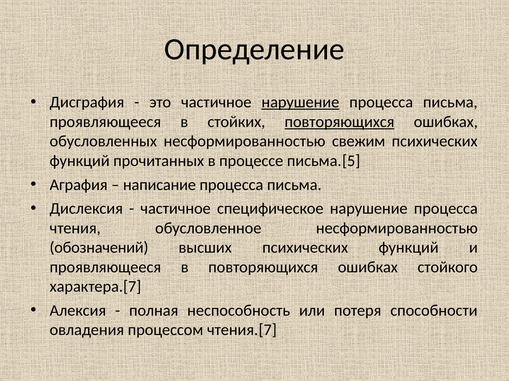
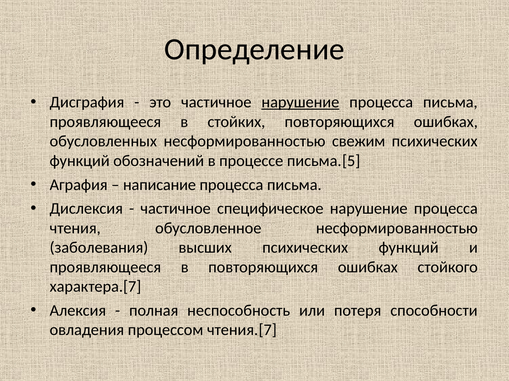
повторяющихся at (340, 122) underline: present -> none
прочитанных: прочитанных -> обозначений
обозначений: обозначений -> заболевания
